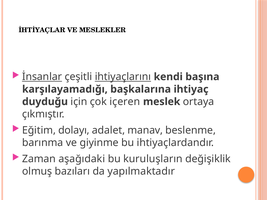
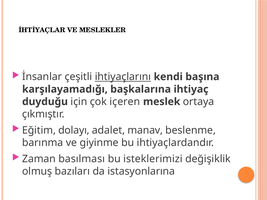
İnsanlar underline: present -> none
aşağıdaki: aşağıdaki -> basılması
kuruluşların: kuruluşların -> isteklerimizi
yapılmaktadır: yapılmaktadır -> istasyonlarına
